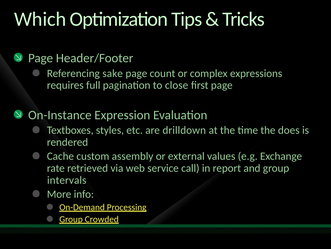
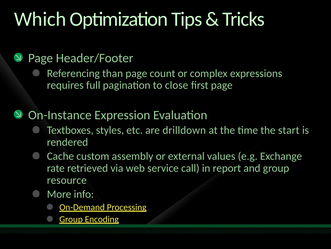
sake: sake -> than
does: does -> start
intervals: intervals -> resource
Crowded: Crowded -> Encoding
